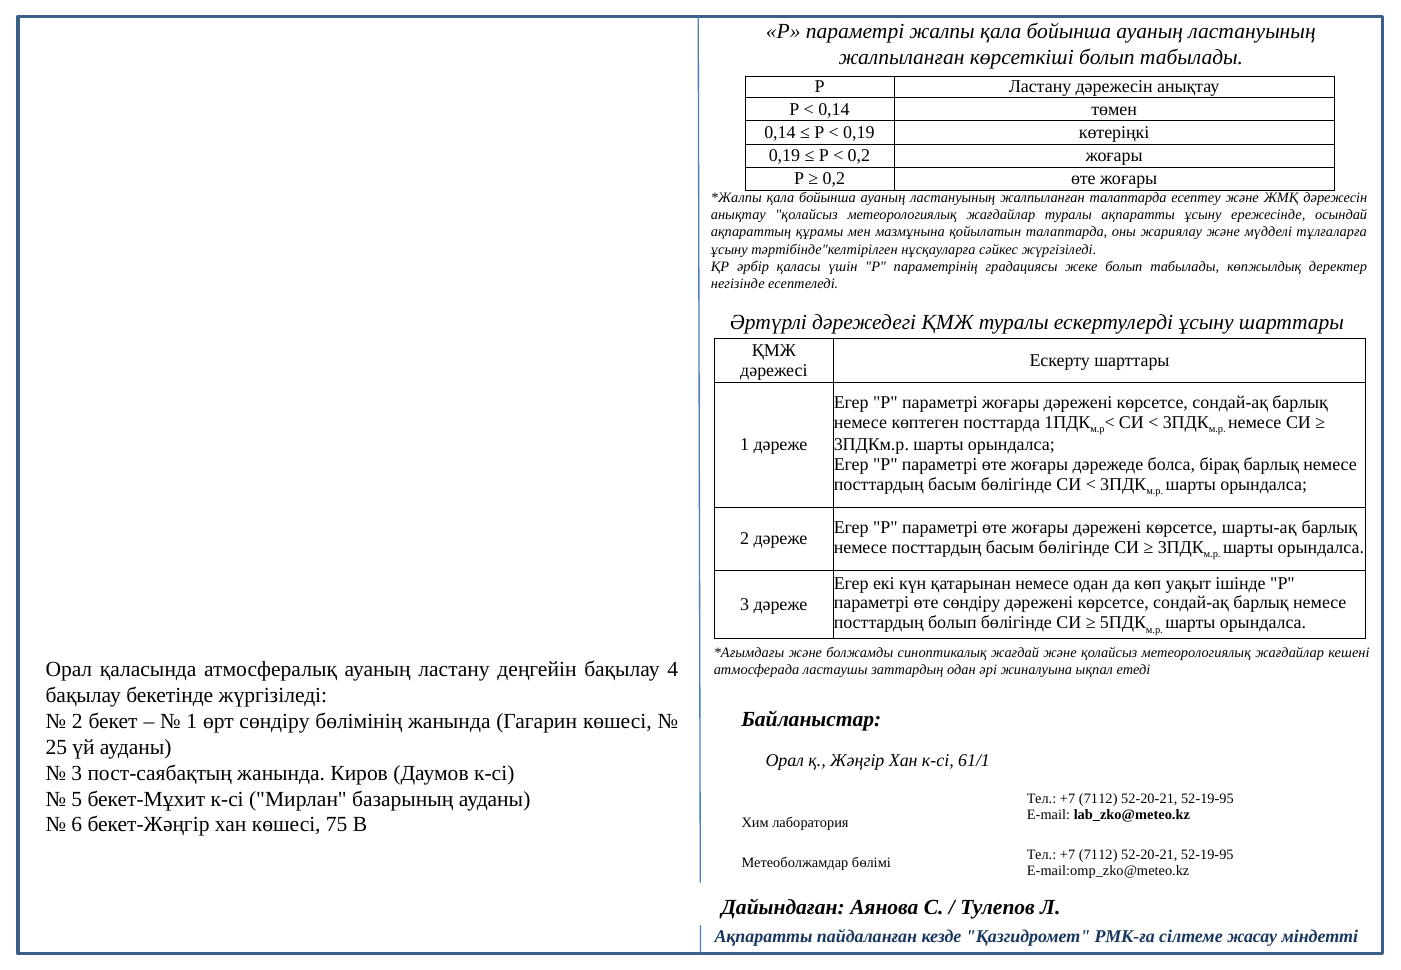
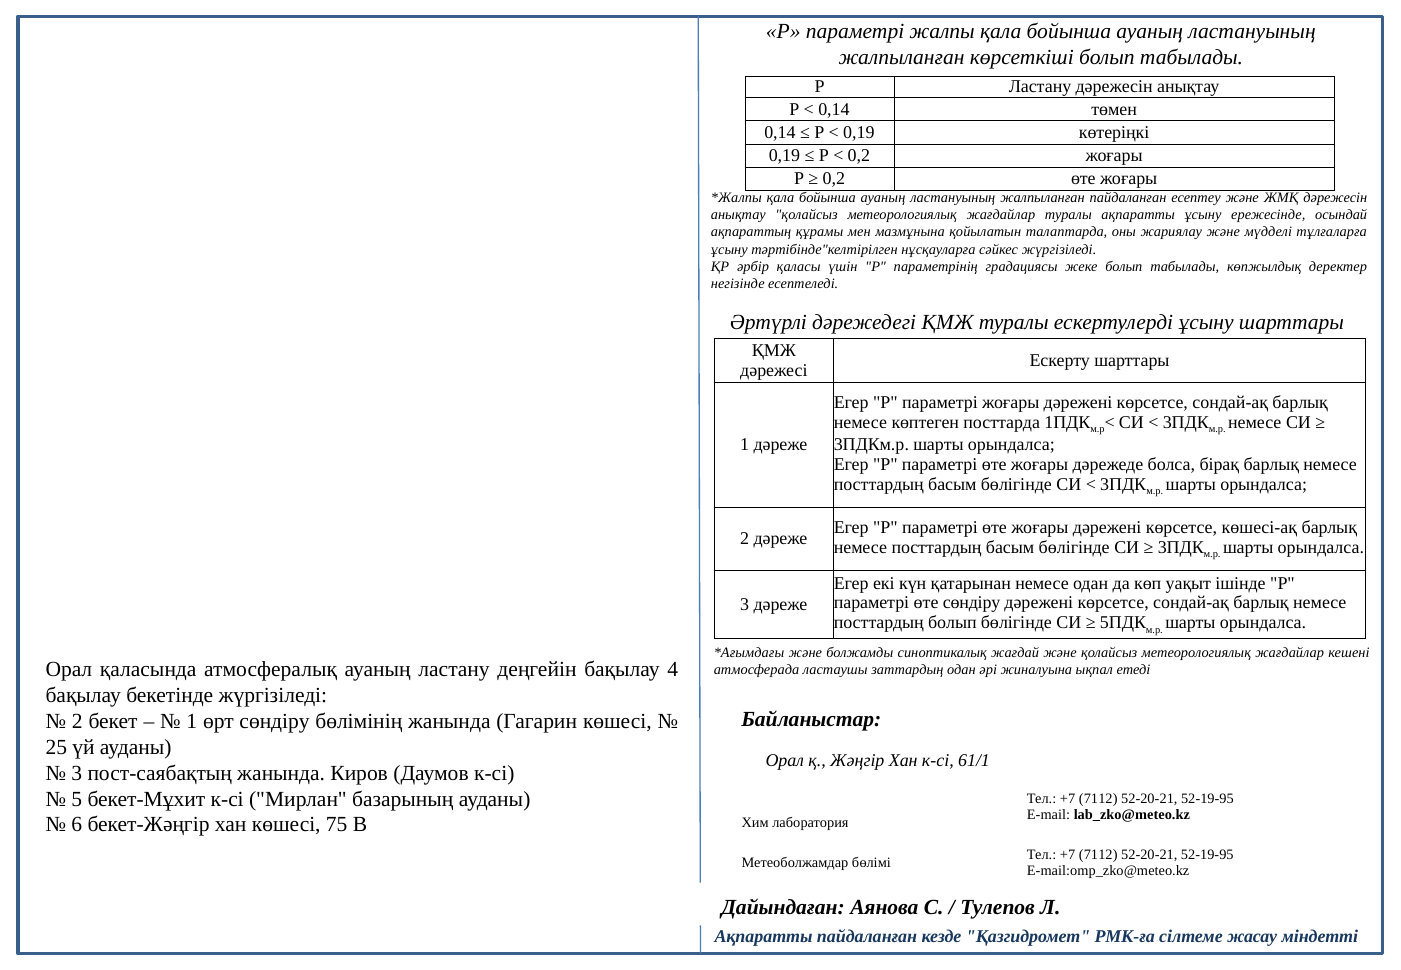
жалпыланған талаптарда: талаптарда -> пайдаланған
шарты-ақ: шарты-ақ -> көшесі-ақ
